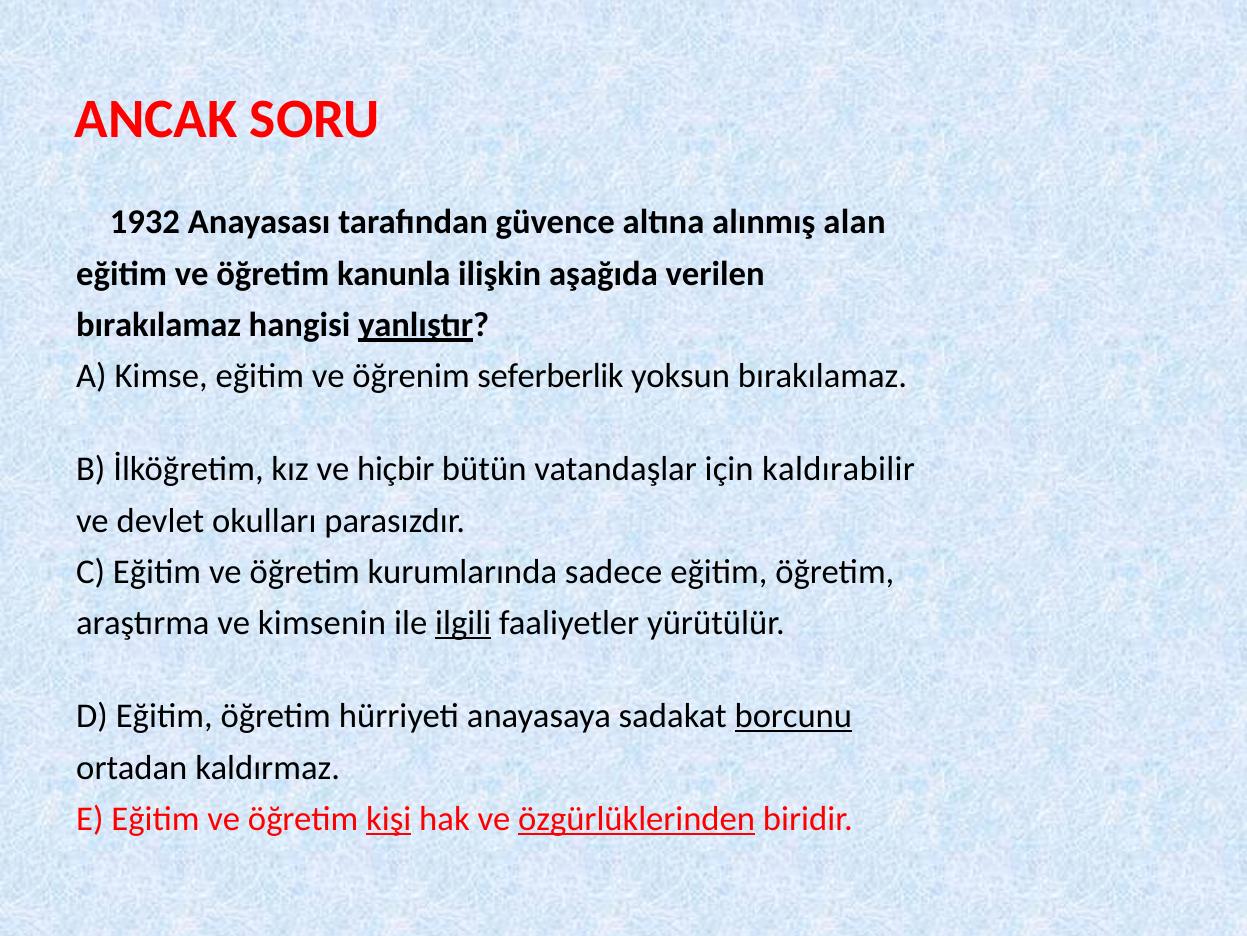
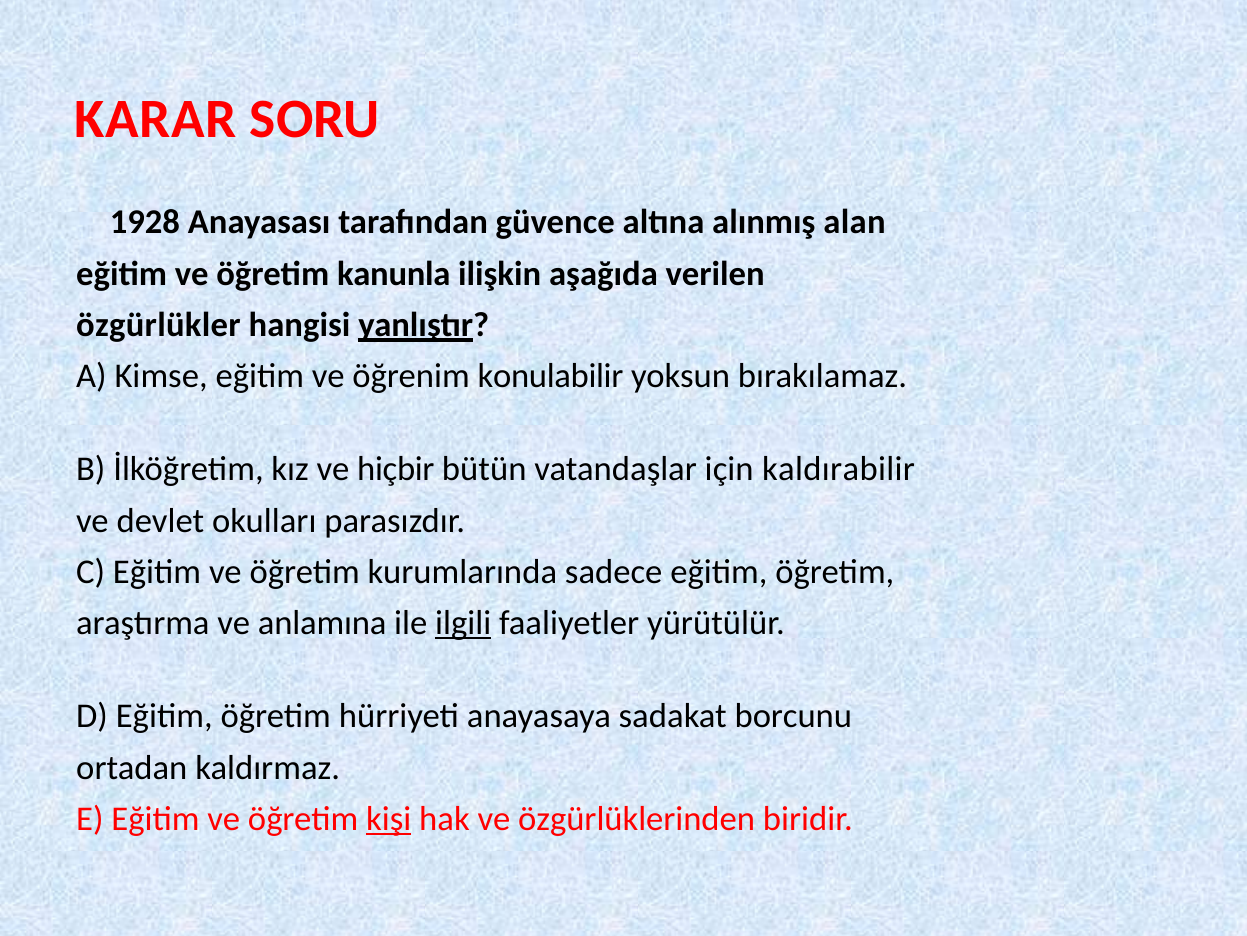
ANCAK: ANCAK -> KARAR
1932: 1932 -> 1928
bırakılamaz at (159, 325): bırakılamaz -> özgürlükler
seferberlik: seferberlik -> konulabilir
kimsenin: kimsenin -> anlamına
borcunu underline: present -> none
özgürlüklerinden underline: present -> none
